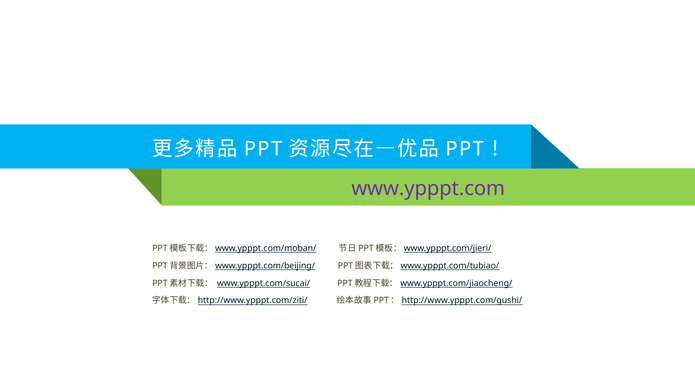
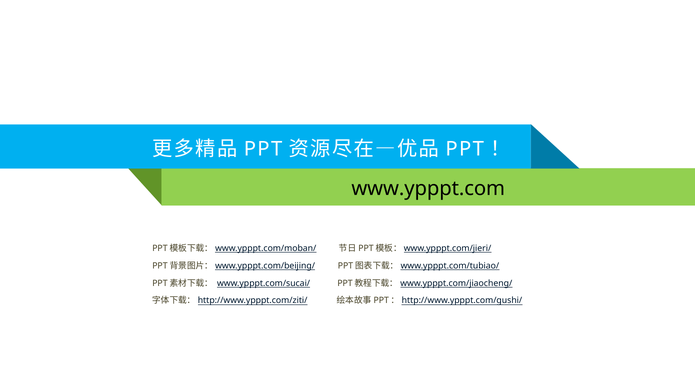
www.ypppt.com colour: purple -> black
